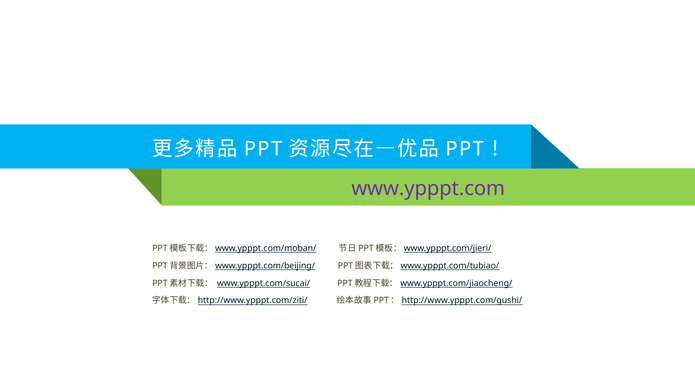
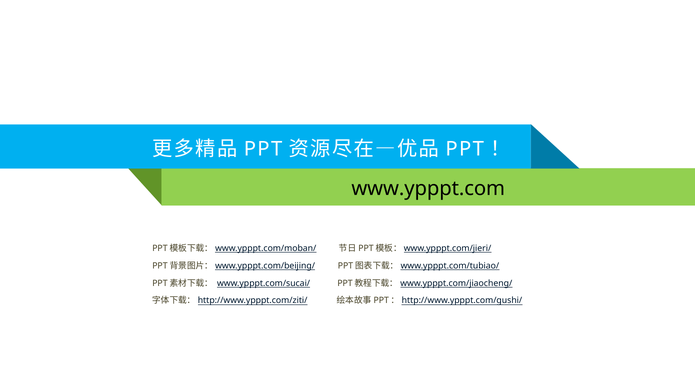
www.ypppt.com colour: purple -> black
